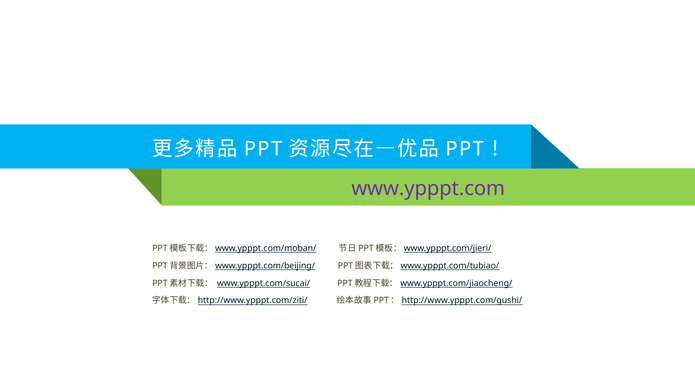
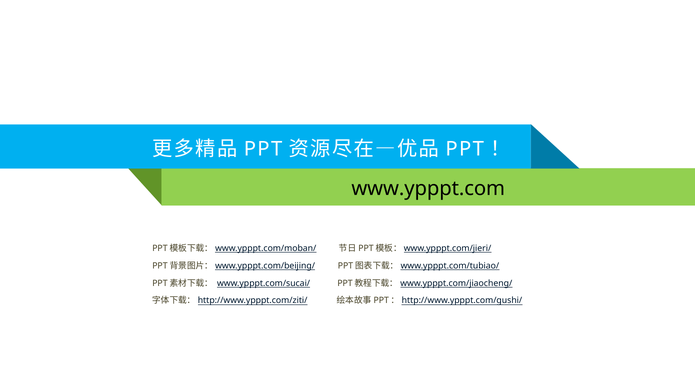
www.ypppt.com colour: purple -> black
